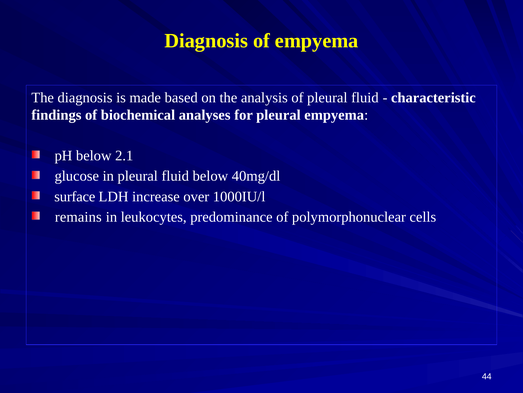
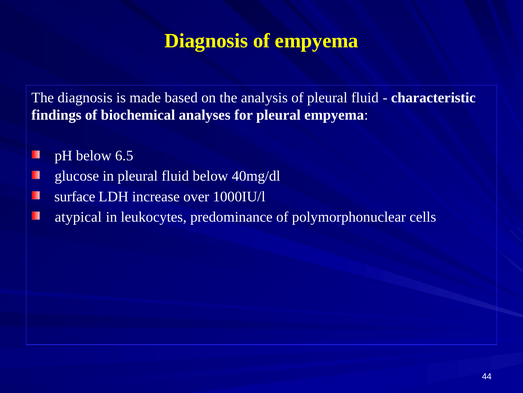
2.1: 2.1 -> 6.5
remains: remains -> atypical
